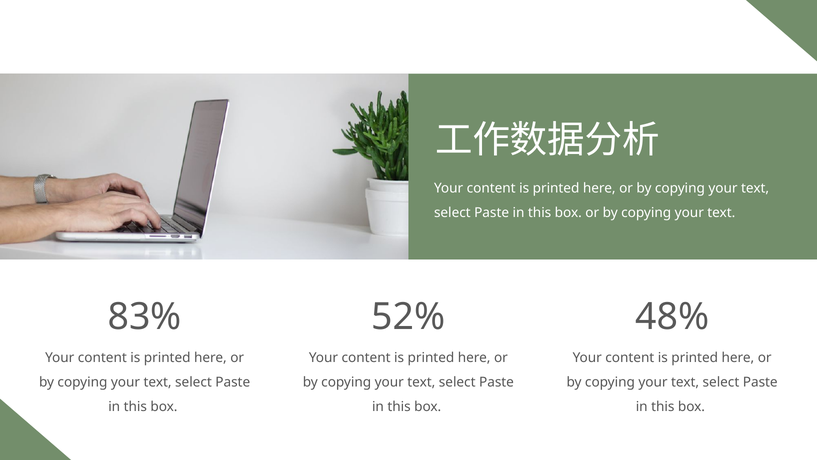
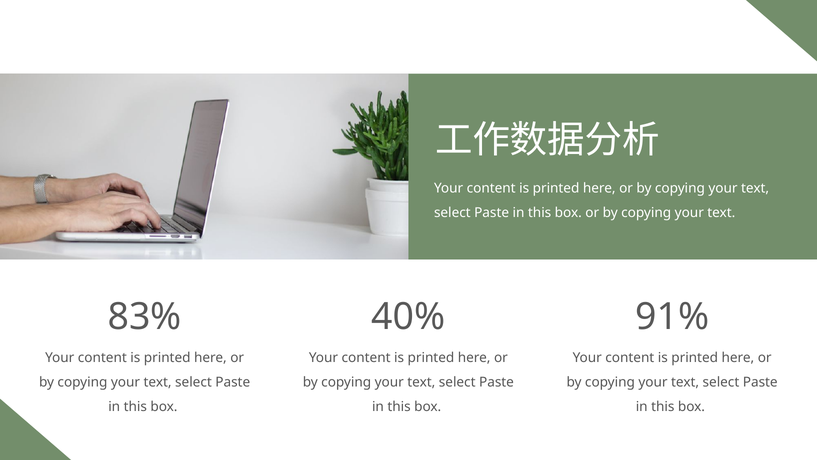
52%: 52% -> 40%
48%: 48% -> 91%
